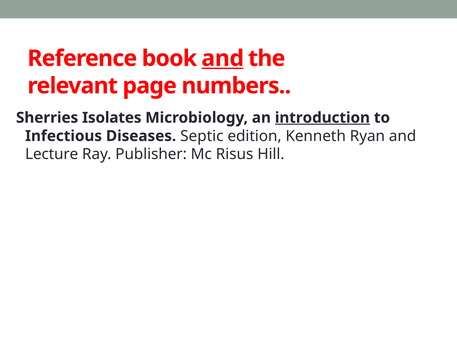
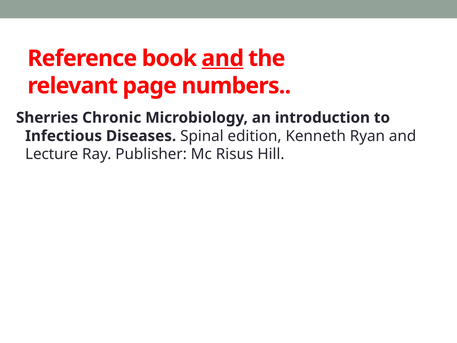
Isolates: Isolates -> Chronic
introduction underline: present -> none
Septic: Septic -> Spinal
